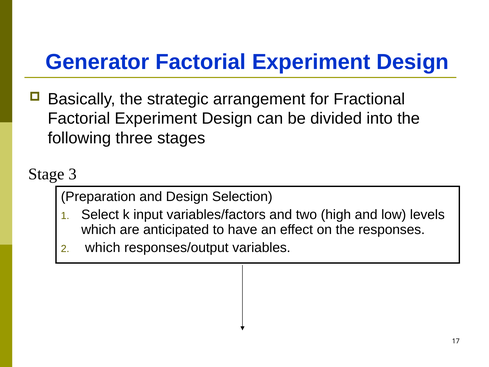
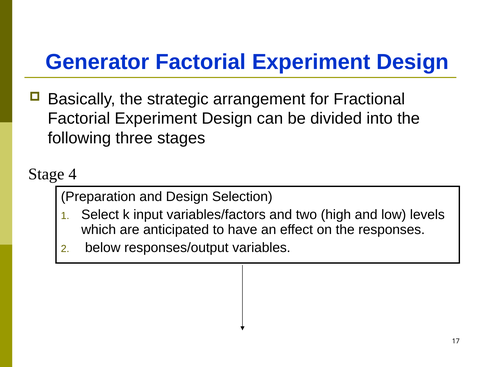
3: 3 -> 4
which at (103, 247): which -> below
